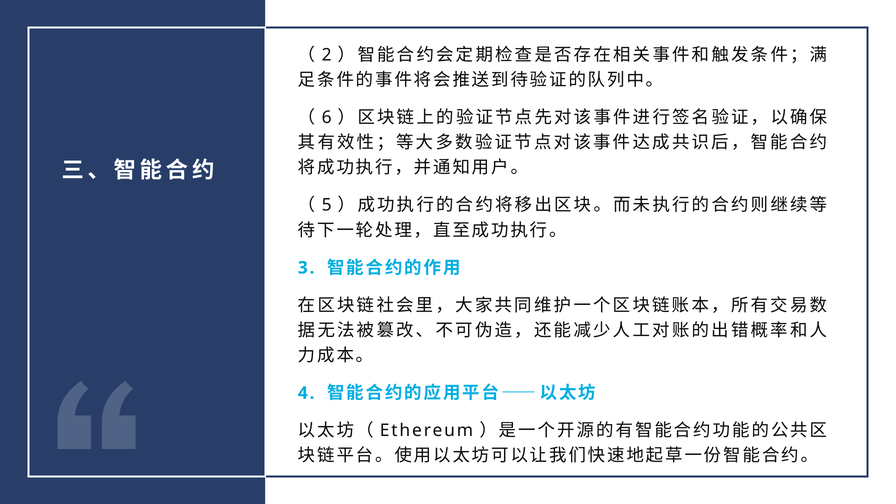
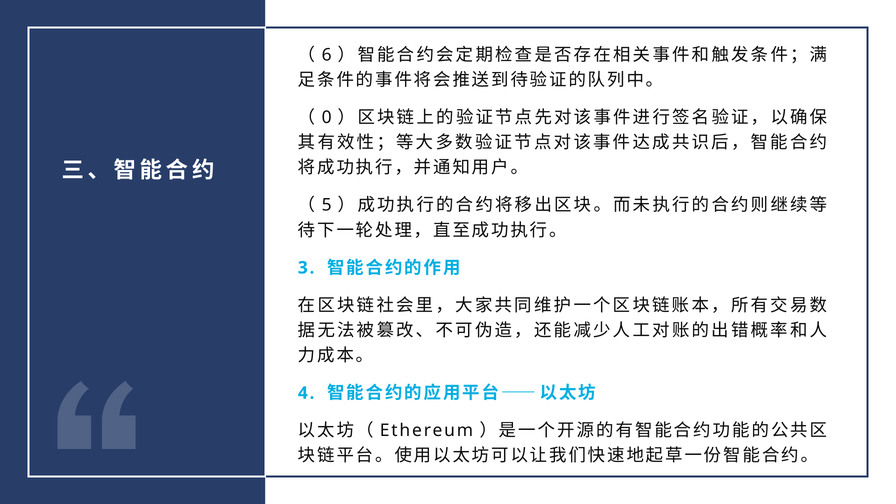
2: 2 -> 6
6: 6 -> 0
